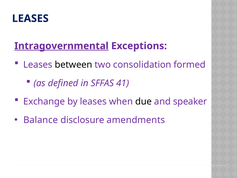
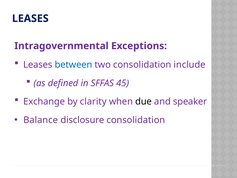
Intragovernmental underline: present -> none
between colour: black -> blue
formed: formed -> include
41: 41 -> 45
by leases: leases -> clarity
disclosure amendments: amendments -> consolidation
